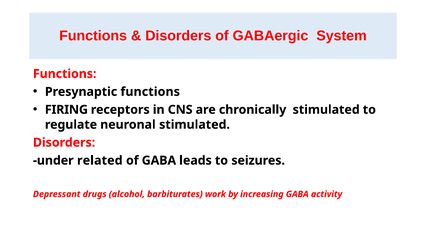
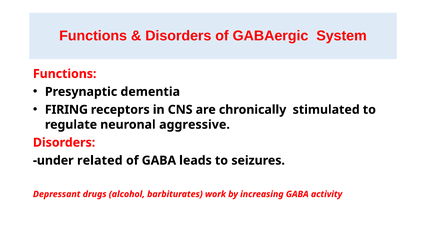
Presynaptic functions: functions -> dementia
neuronal stimulated: stimulated -> aggressive
